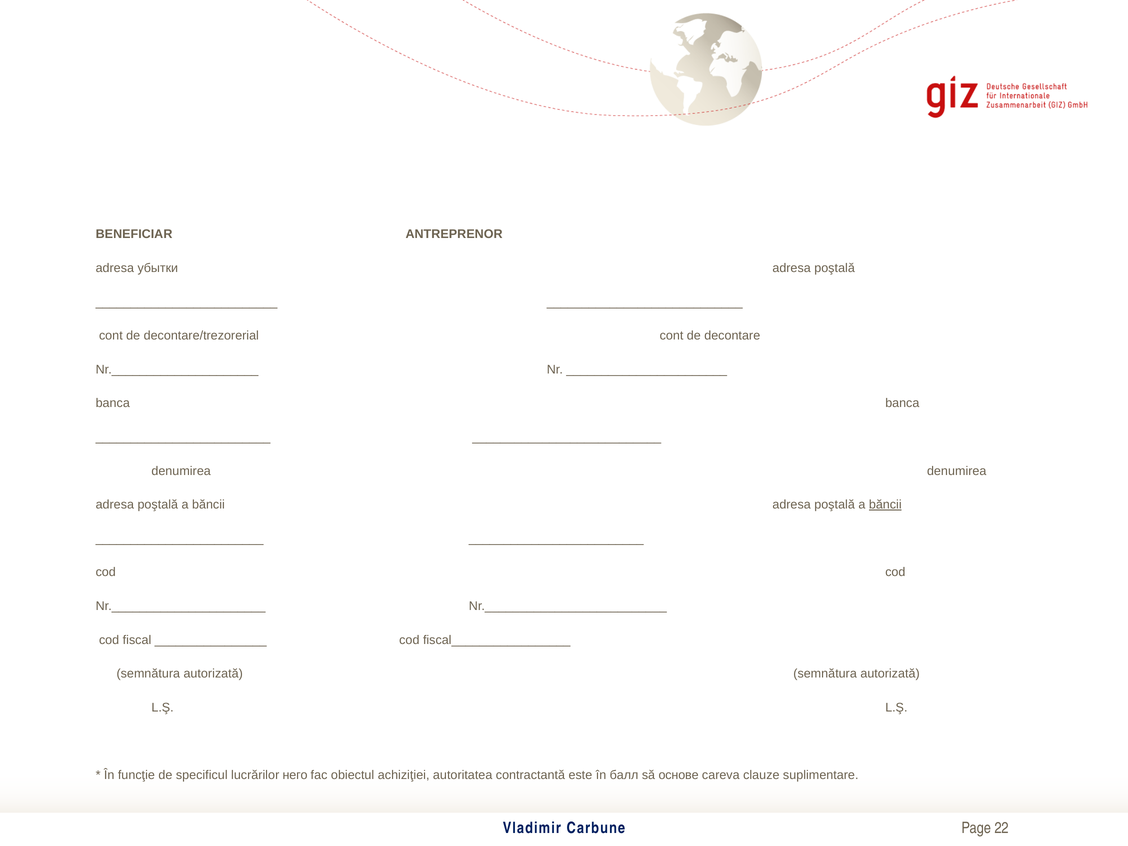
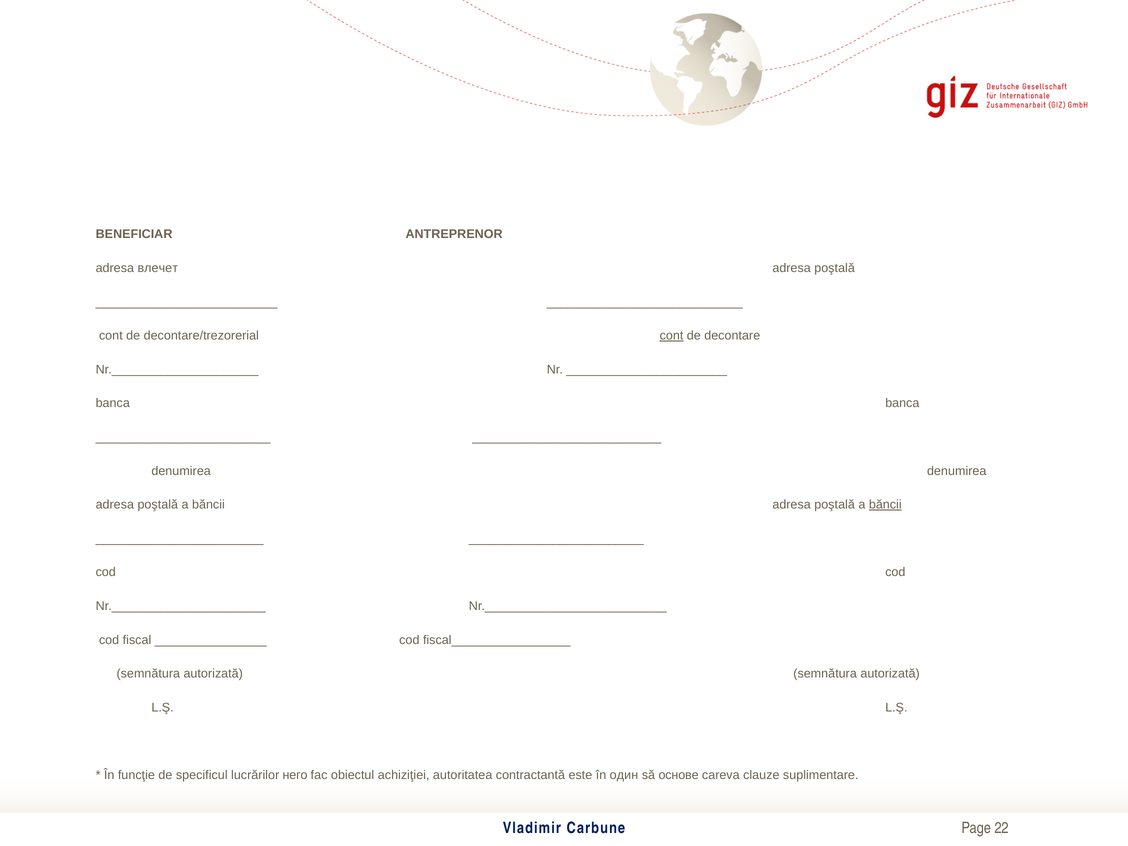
убытки: убытки -> влечет
cont at (672, 336) underline: none -> present
балл: балл -> один
